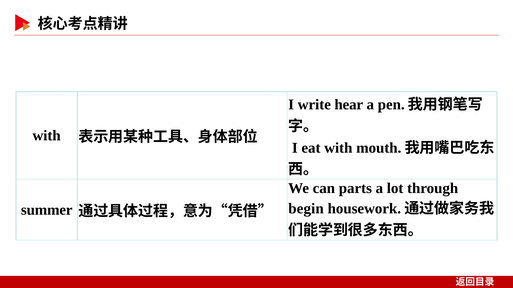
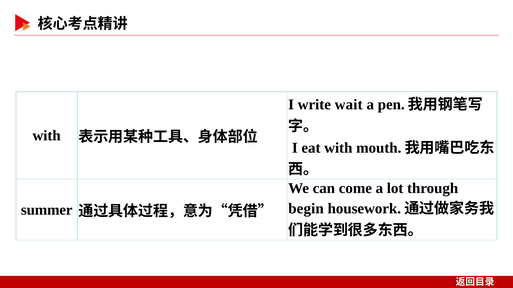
hear: hear -> wait
parts: parts -> come
